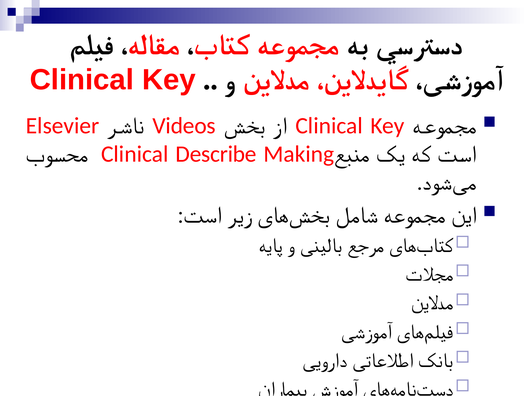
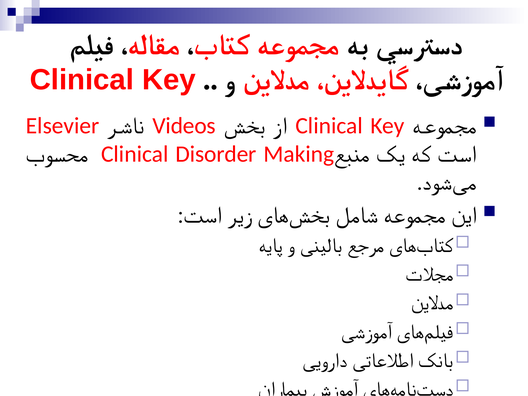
Describe: Describe -> Disorder
